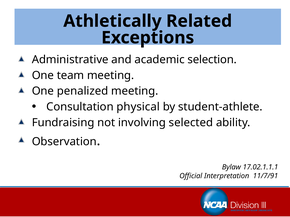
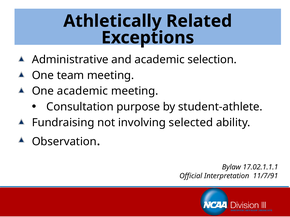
One penalized: penalized -> academic
physical: physical -> purpose
